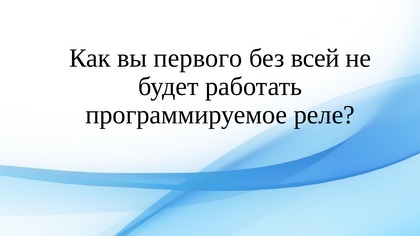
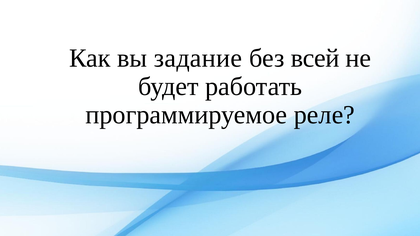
первого: первого -> задание
